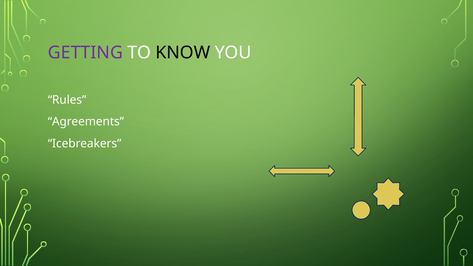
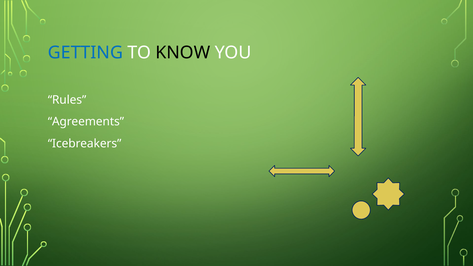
GETTING colour: purple -> blue
